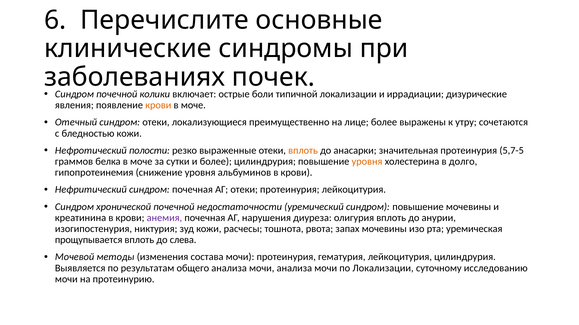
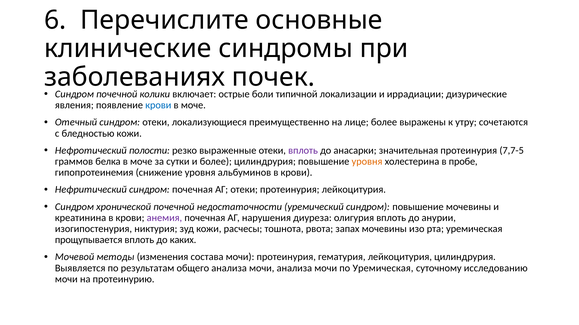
крови at (158, 105) colour: orange -> blue
вплоть at (303, 151) colour: orange -> purple
5,7-5: 5,7-5 -> 7,7-5
долго: долго -> пробе
слева: слева -> каких
по Локализации: Локализации -> Уремическая
